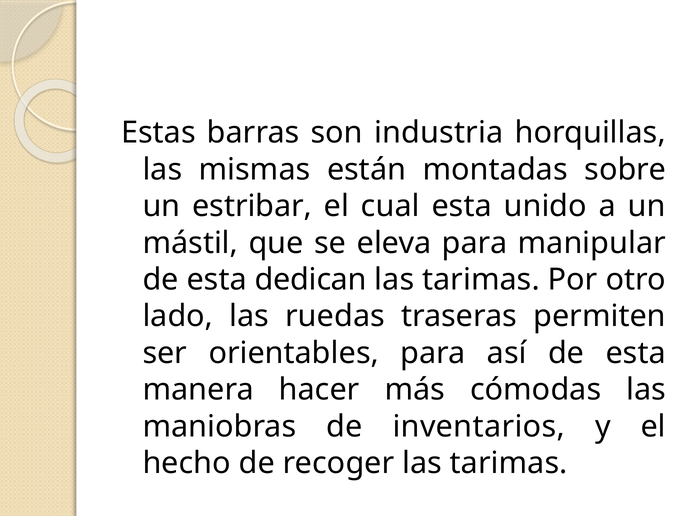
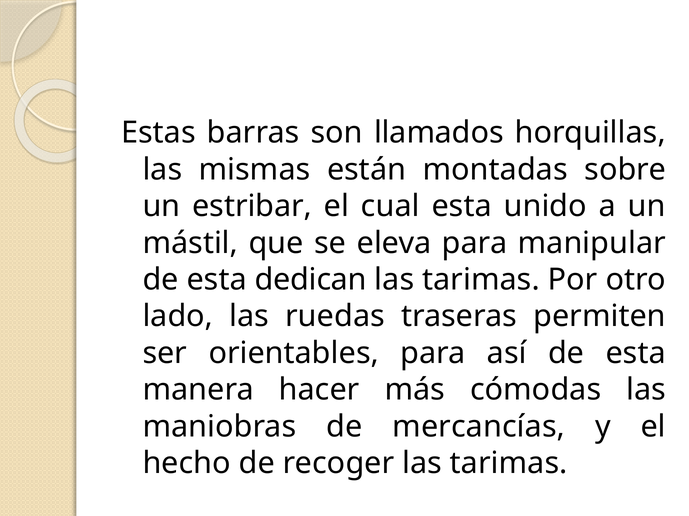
industria: industria -> llamados
inventarios: inventarios -> mercancías
